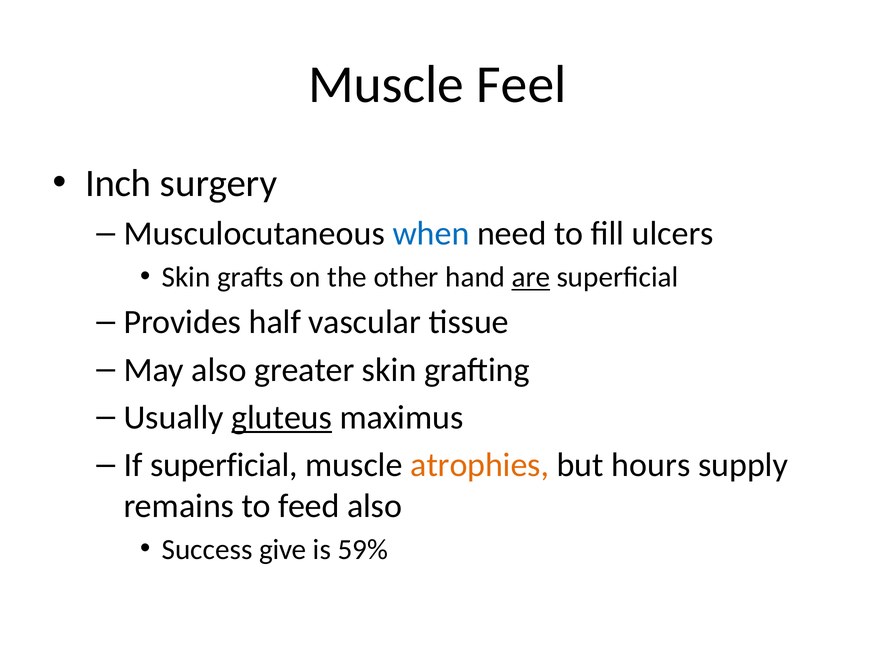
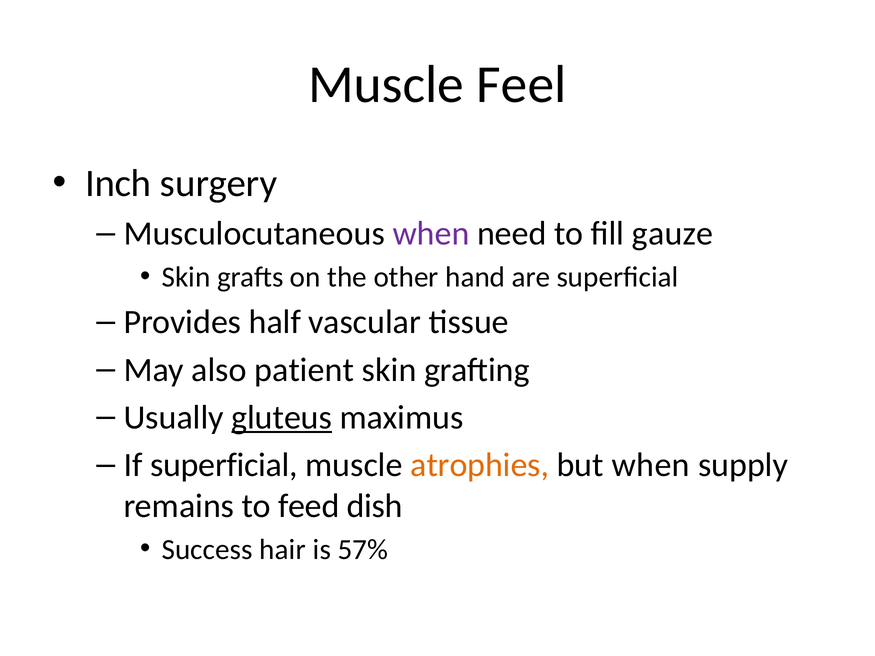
when at (431, 234) colour: blue -> purple
ulcers: ulcers -> gauze
are underline: present -> none
greater: greater -> patient
but hours: hours -> when
feed also: also -> dish
give: give -> hair
59%: 59% -> 57%
